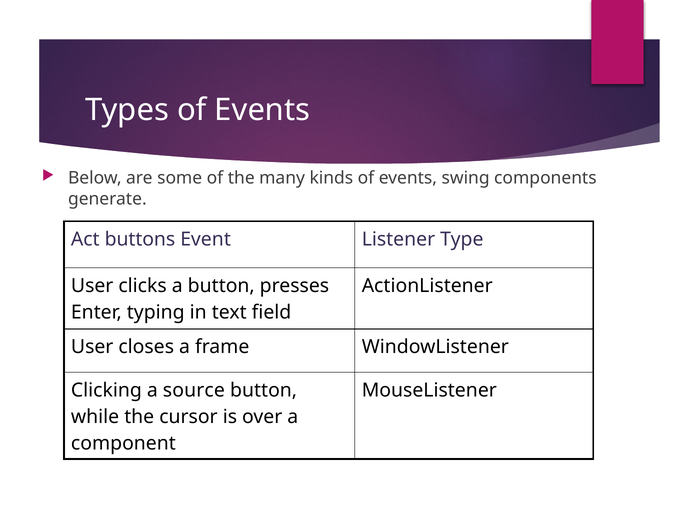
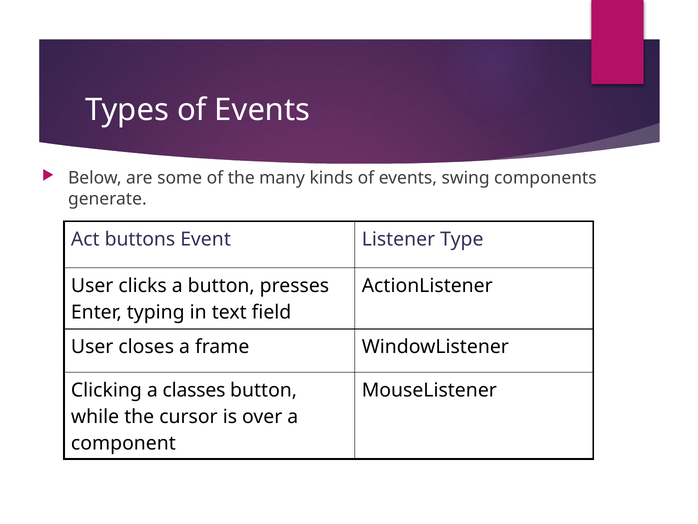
source: source -> classes
